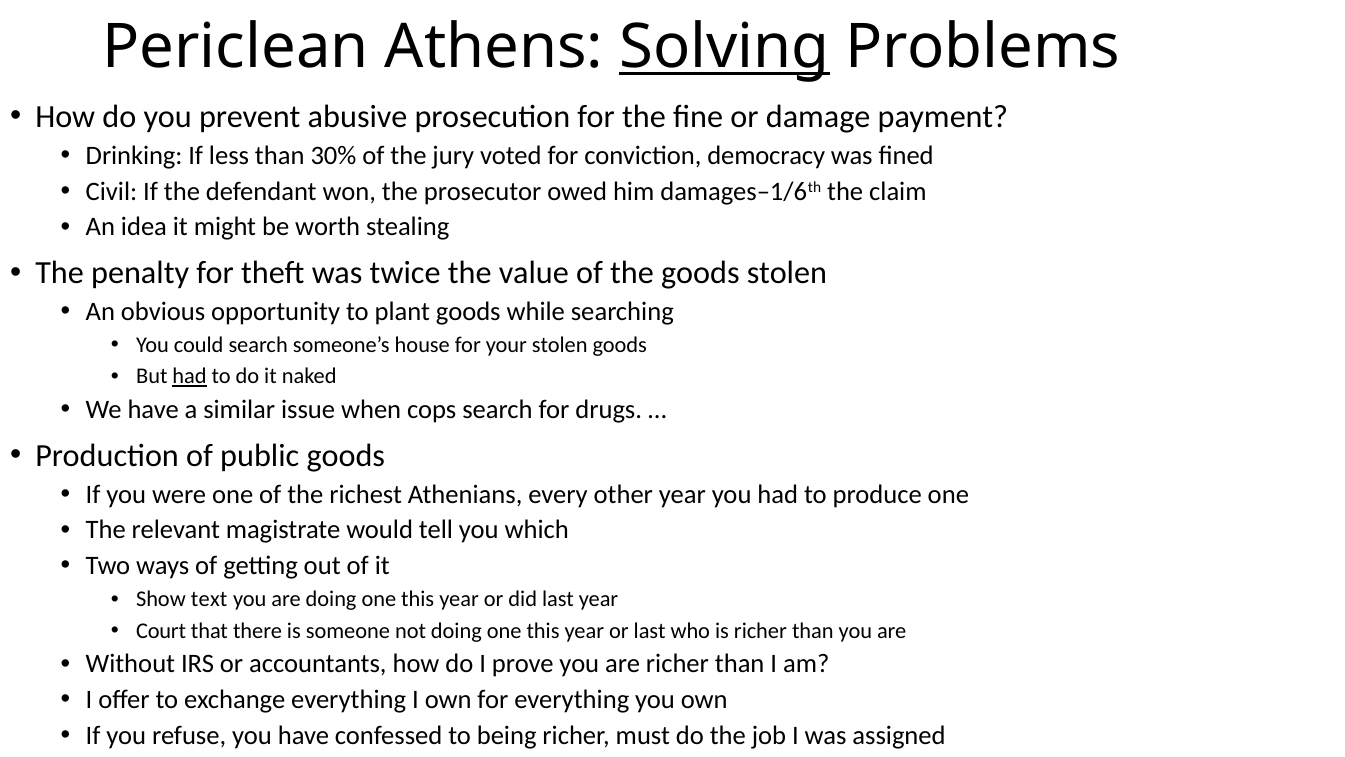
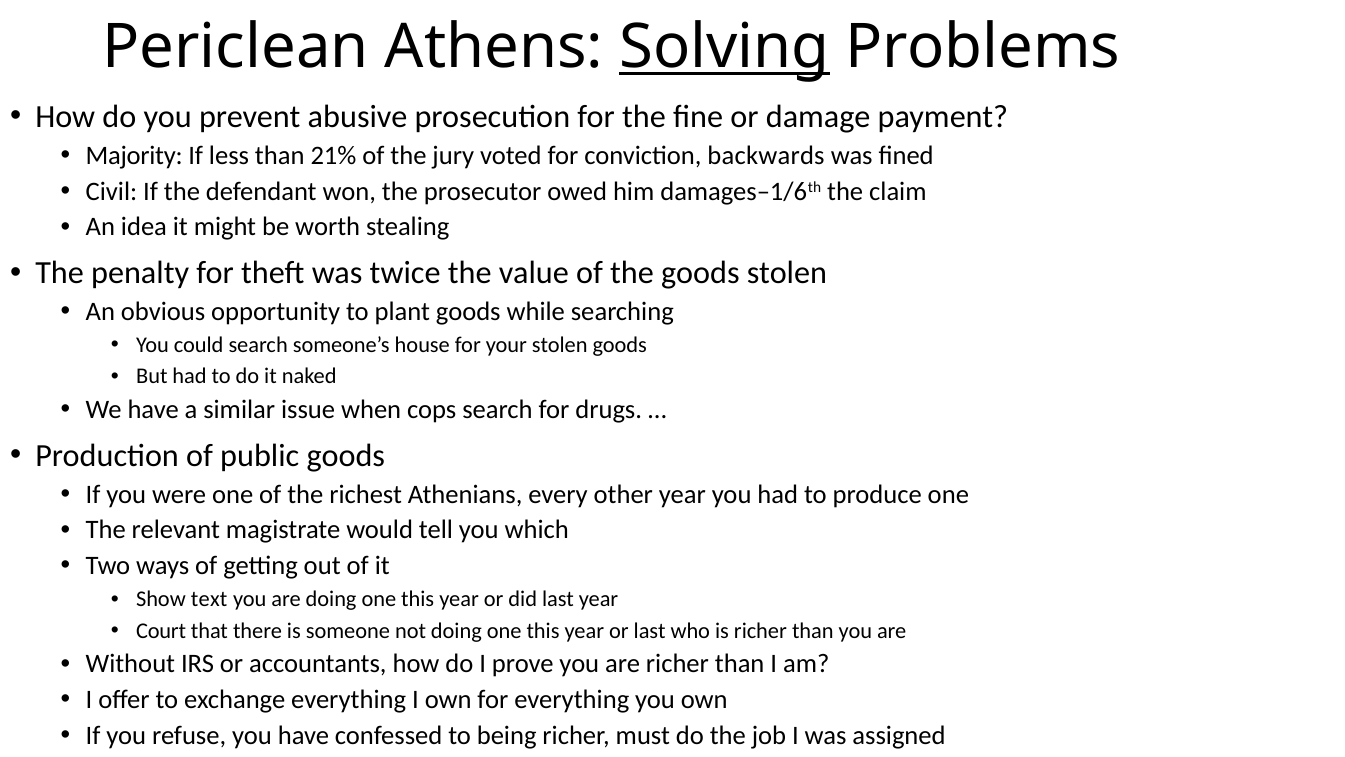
Drinking: Drinking -> Majority
30%: 30% -> 21%
democracy: democracy -> backwards
had at (190, 376) underline: present -> none
